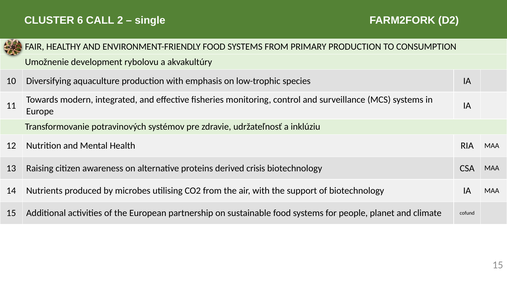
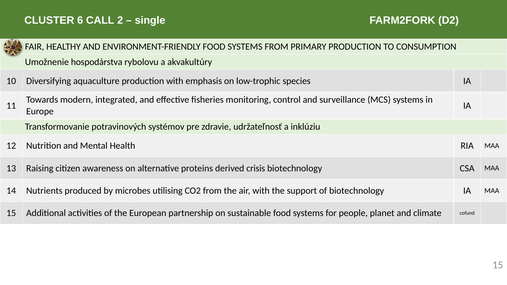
development: development -> hospodárstva
